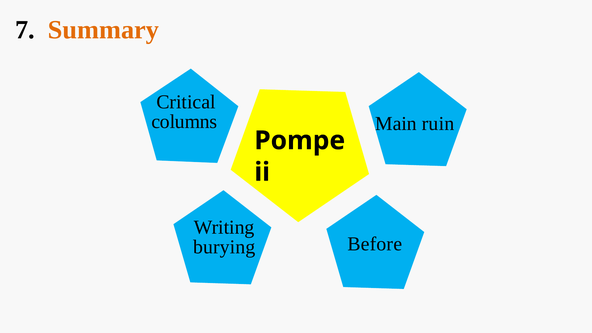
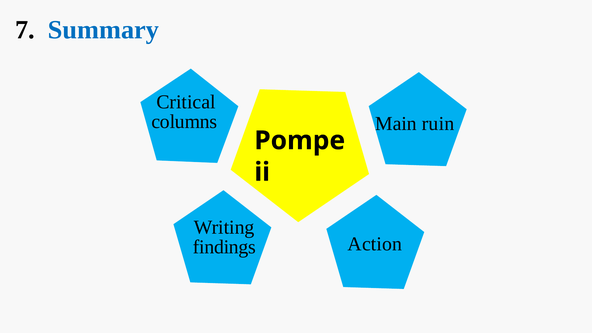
Summary colour: orange -> blue
Before: Before -> Action
burying: burying -> findings
